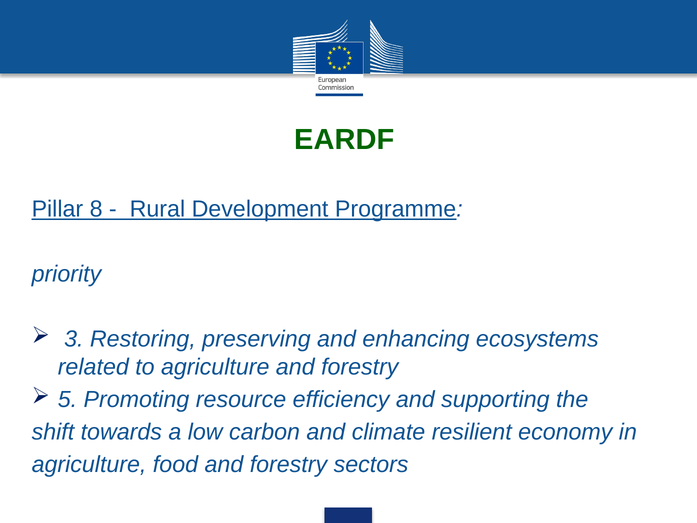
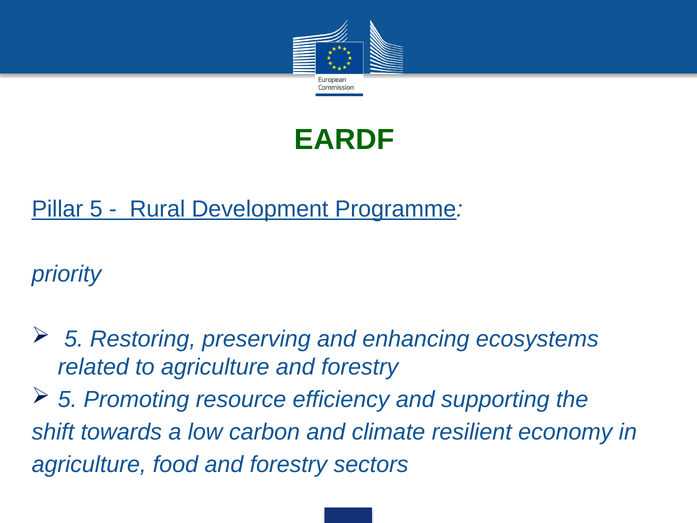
Pillar 8: 8 -> 5
3 at (74, 339): 3 -> 5
